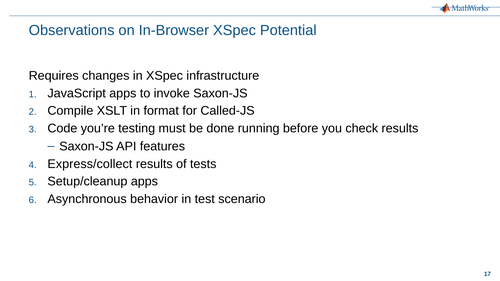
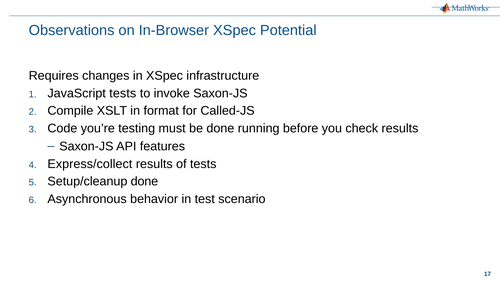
JavaScript apps: apps -> tests
Setup/cleanup apps: apps -> done
